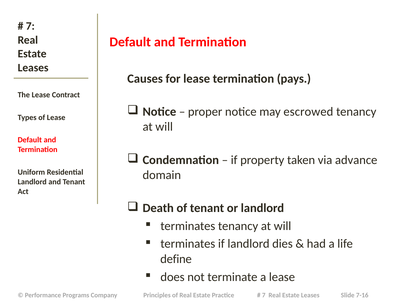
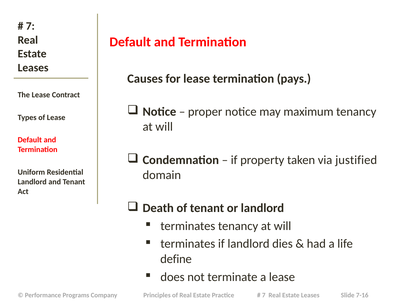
escrowed: escrowed -> maximum
advance: advance -> justified
